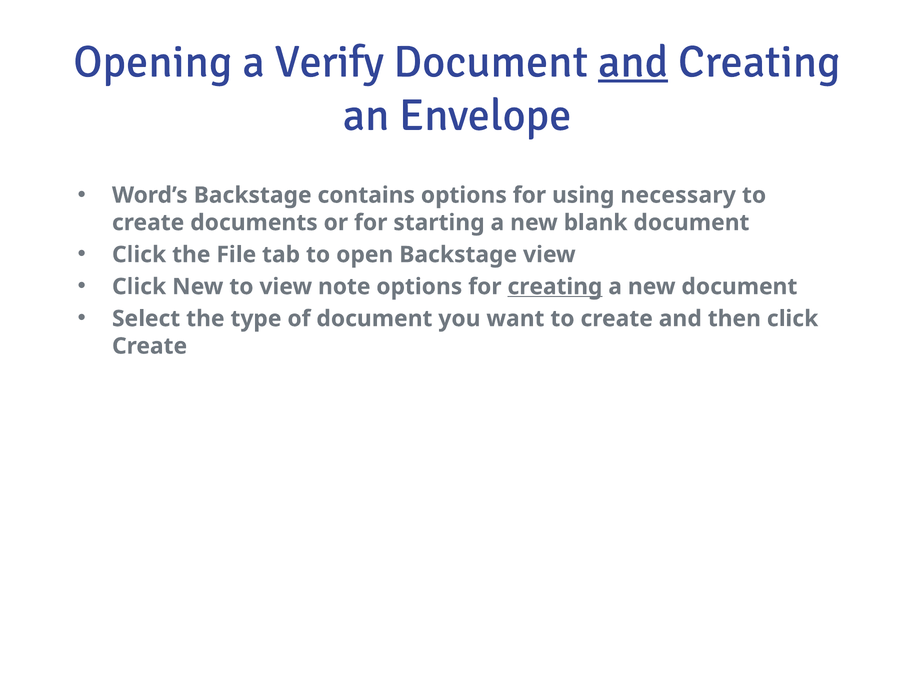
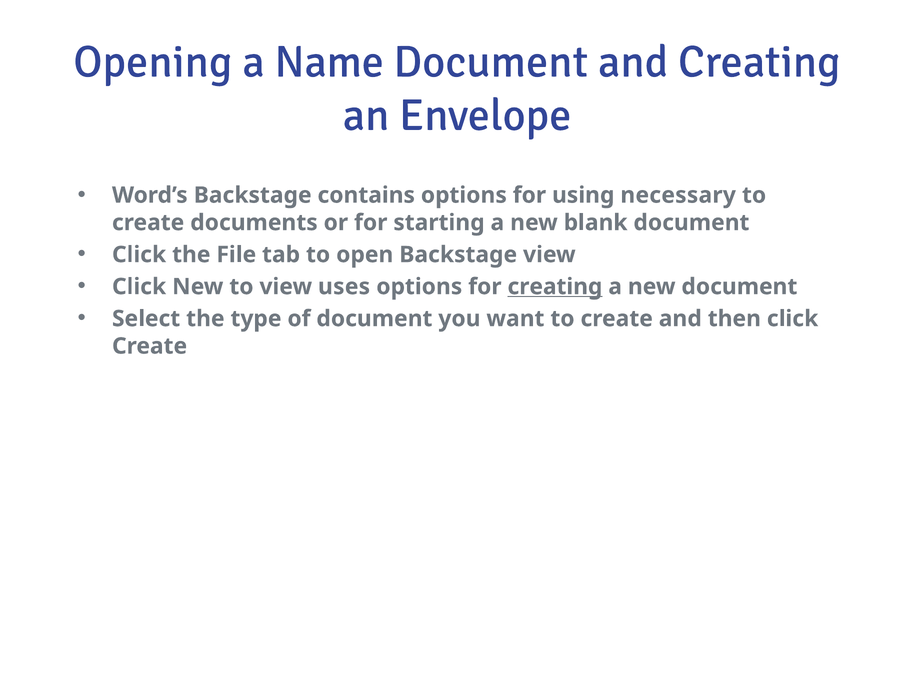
Verify: Verify -> Name
and at (633, 62) underline: present -> none
note: note -> uses
